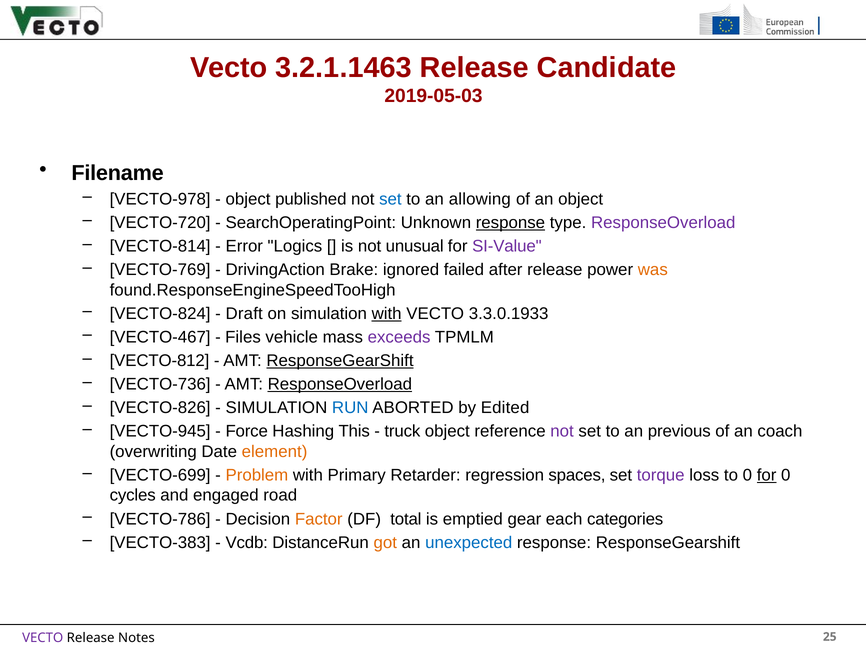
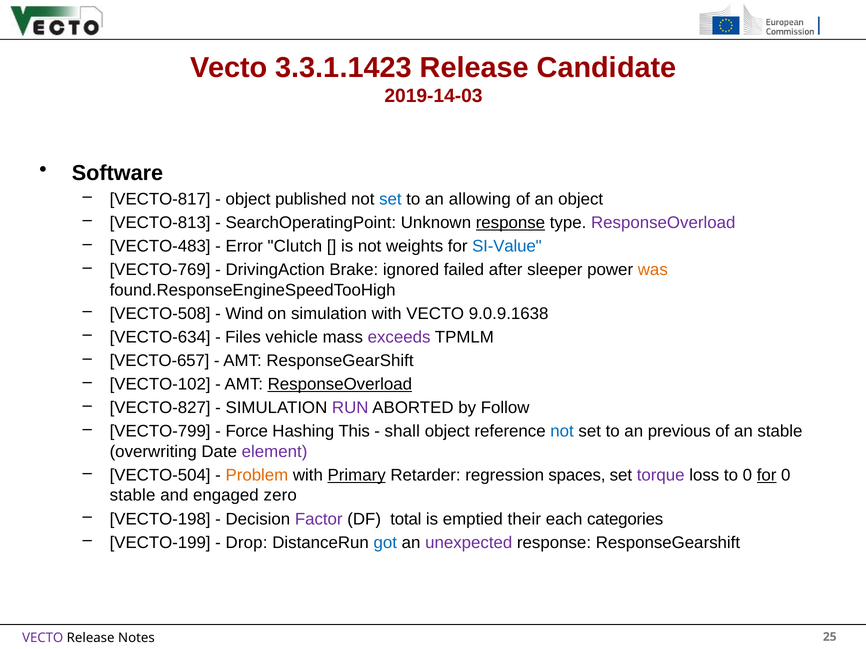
3.2.1.1463: 3.2.1.1463 -> 3.3.1.1423
2019-05-03: 2019-05-03 -> 2019-14-03
Filename: Filename -> Software
VECTO-978: VECTO-978 -> VECTO-817
VECTO-720: VECTO-720 -> VECTO-813
VECTO-814: VECTO-814 -> VECTO-483
Logics: Logics -> Clutch
unusual: unusual -> weights
SI-Value colour: purple -> blue
after release: release -> sleeper
VECTO-824: VECTO-824 -> VECTO-508
Draft: Draft -> Wind
with at (387, 314) underline: present -> none
3.3.0.1933: 3.3.0.1933 -> 9.0.9.1638
VECTO-467: VECTO-467 -> VECTO-634
VECTO-812: VECTO-812 -> VECTO-657
ResponseGearShift at (340, 361) underline: present -> none
VECTO-736: VECTO-736 -> VECTO-102
VECTO-826: VECTO-826 -> VECTO-827
RUN colour: blue -> purple
Edited: Edited -> Follow
VECTO-945: VECTO-945 -> VECTO-799
truck: truck -> shall
not at (562, 432) colour: purple -> blue
an coach: coach -> stable
element colour: orange -> purple
VECTO-699: VECTO-699 -> VECTO-504
Primary underline: none -> present
cycles at (133, 496): cycles -> stable
road: road -> zero
VECTO-786: VECTO-786 -> VECTO-198
Factor colour: orange -> purple
gear: gear -> their
VECTO-383: VECTO-383 -> VECTO-199
Vcdb: Vcdb -> Drop
got colour: orange -> blue
unexpected colour: blue -> purple
